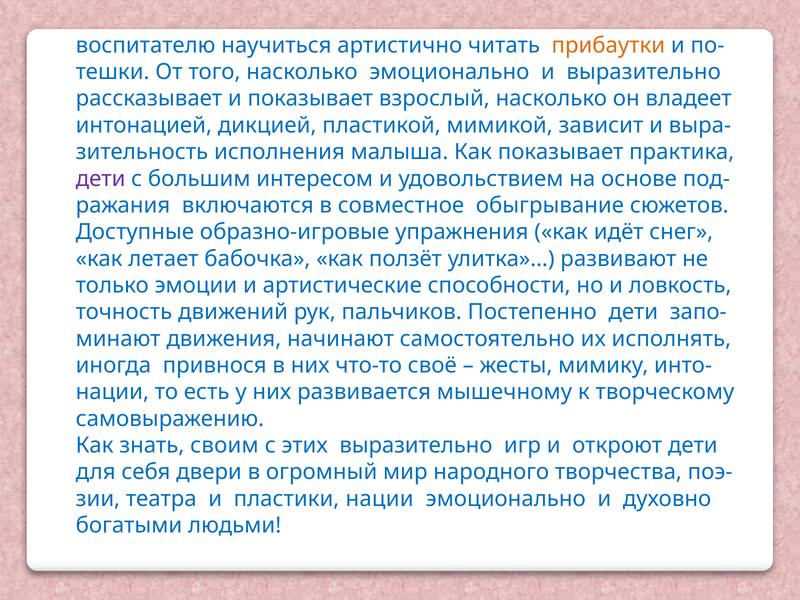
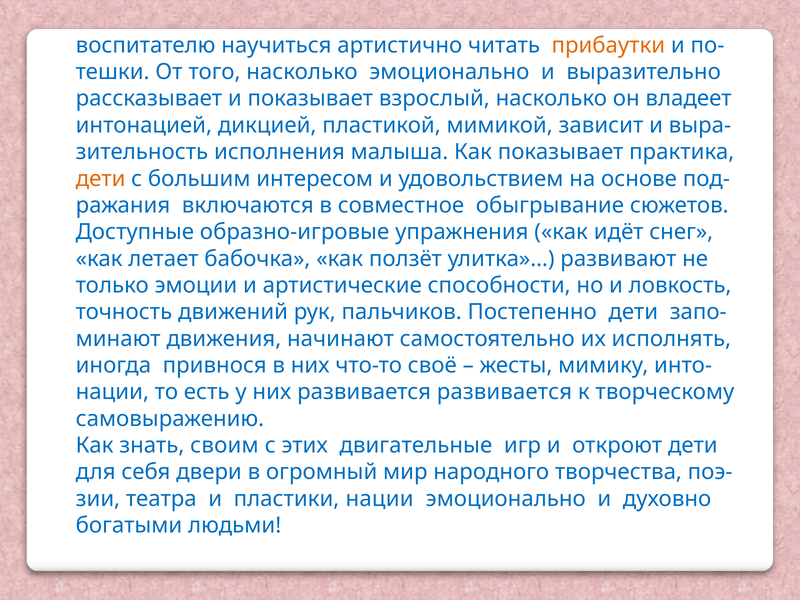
дети at (101, 179) colour: purple -> orange
развивается мышечному: мышечному -> развивается
этих выразительно: выразительно -> двигательные
